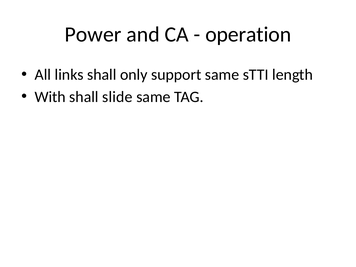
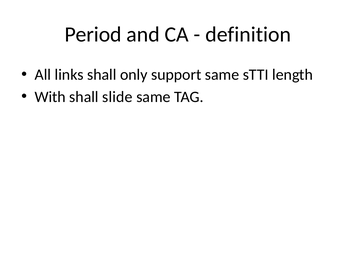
Power: Power -> Period
operation: operation -> definition
